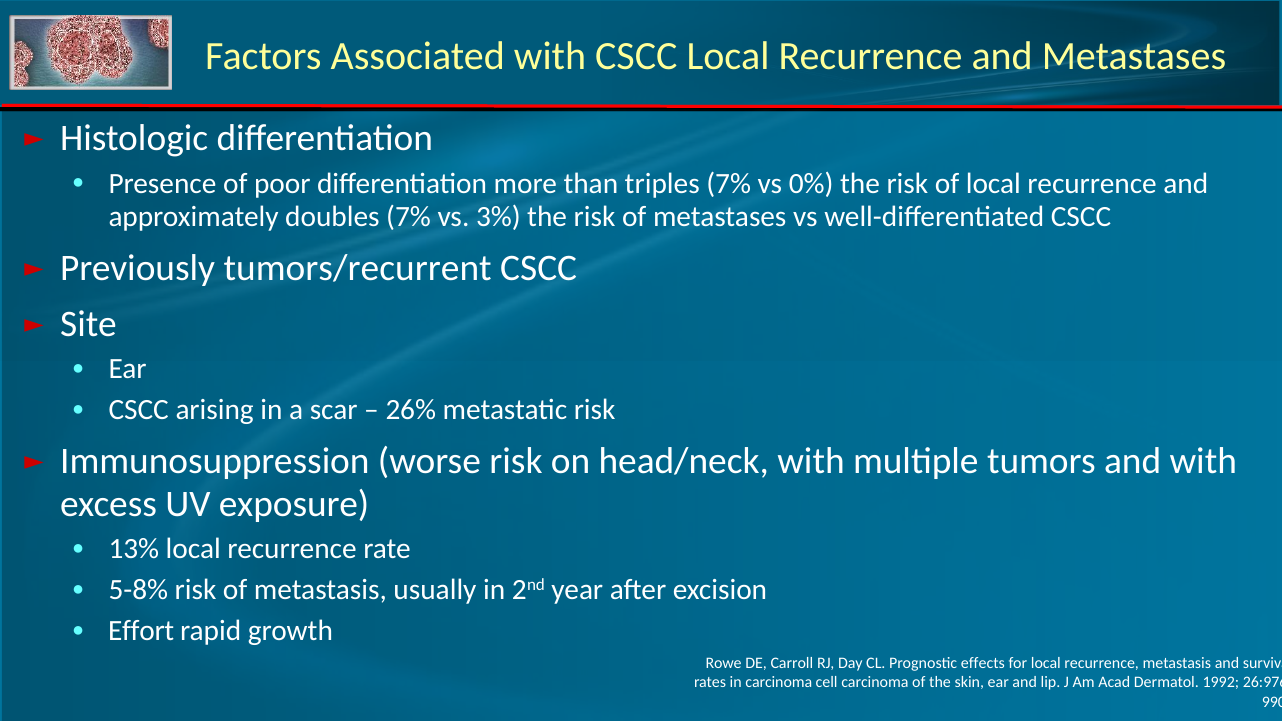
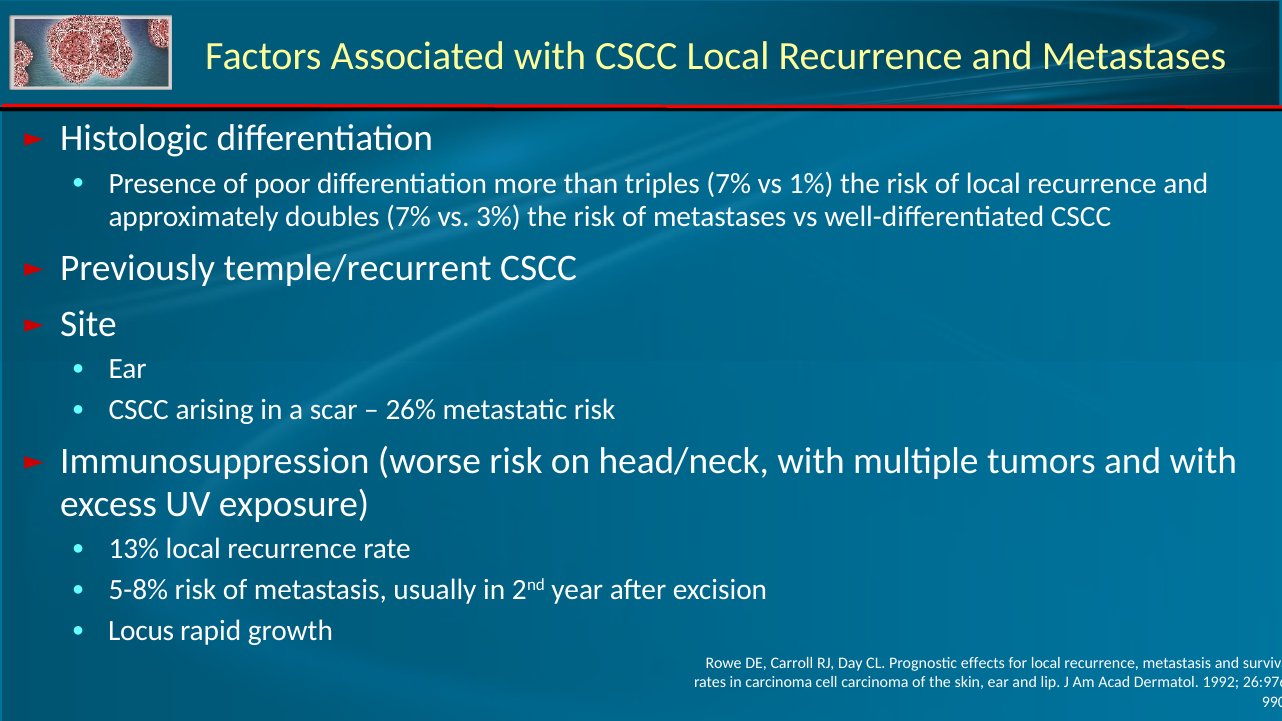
0%: 0% -> 1%
tumors/recurrent: tumors/recurrent -> temple/recurrent
Effort: Effort -> Locus
